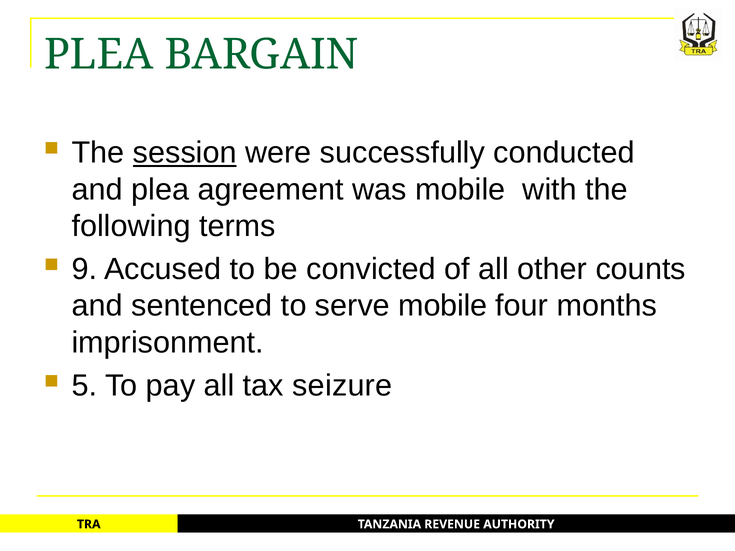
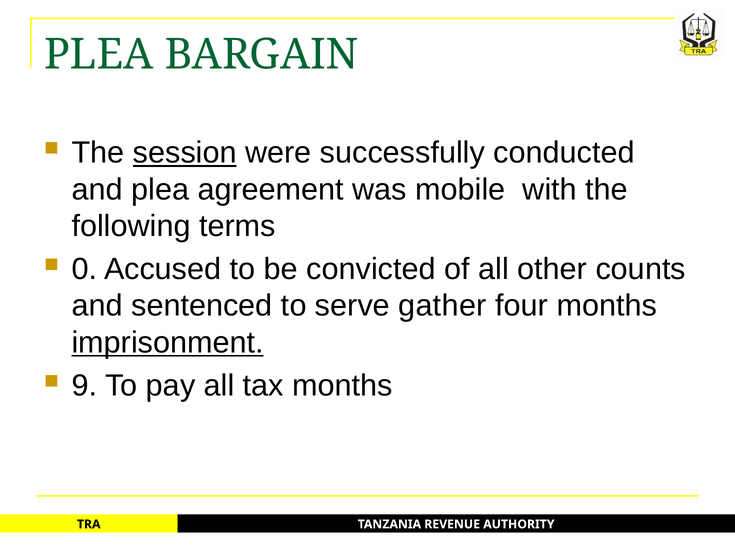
9: 9 -> 0
serve mobile: mobile -> gather
imprisonment underline: none -> present
5: 5 -> 9
tax seizure: seizure -> months
